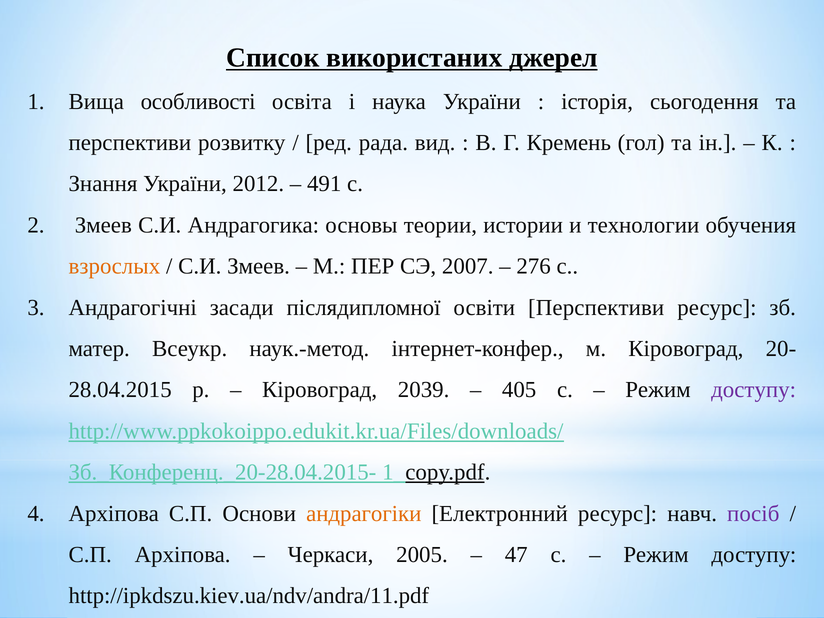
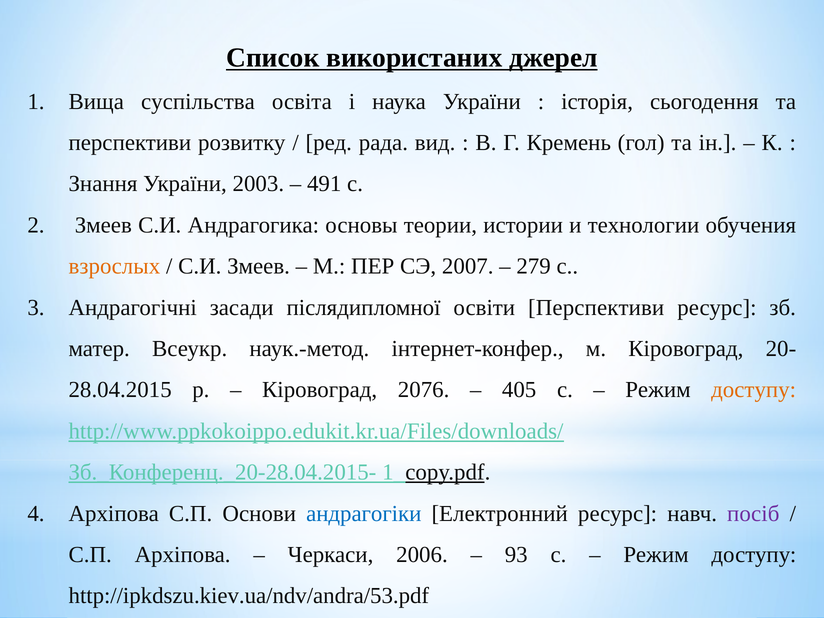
особливості: особливості -> суспільства
2012: 2012 -> 2003
276: 276 -> 279
2039: 2039 -> 2076
доступу at (754, 390) colour: purple -> orange
андрагогіки colour: orange -> blue
2005: 2005 -> 2006
47: 47 -> 93
http://ipkdszu.kiev.ua/ndv/andra/11.pdf: http://ipkdszu.kiev.ua/ndv/andra/11.pdf -> http://ipkdszu.kiev.ua/ndv/andra/53.pdf
